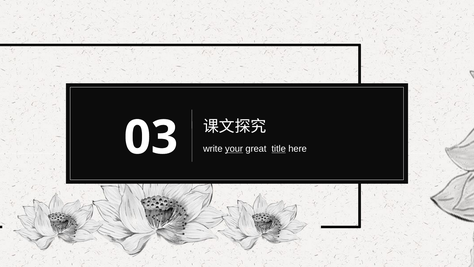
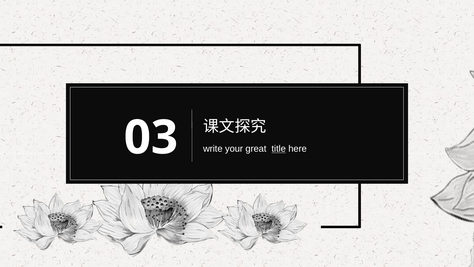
your underline: present -> none
